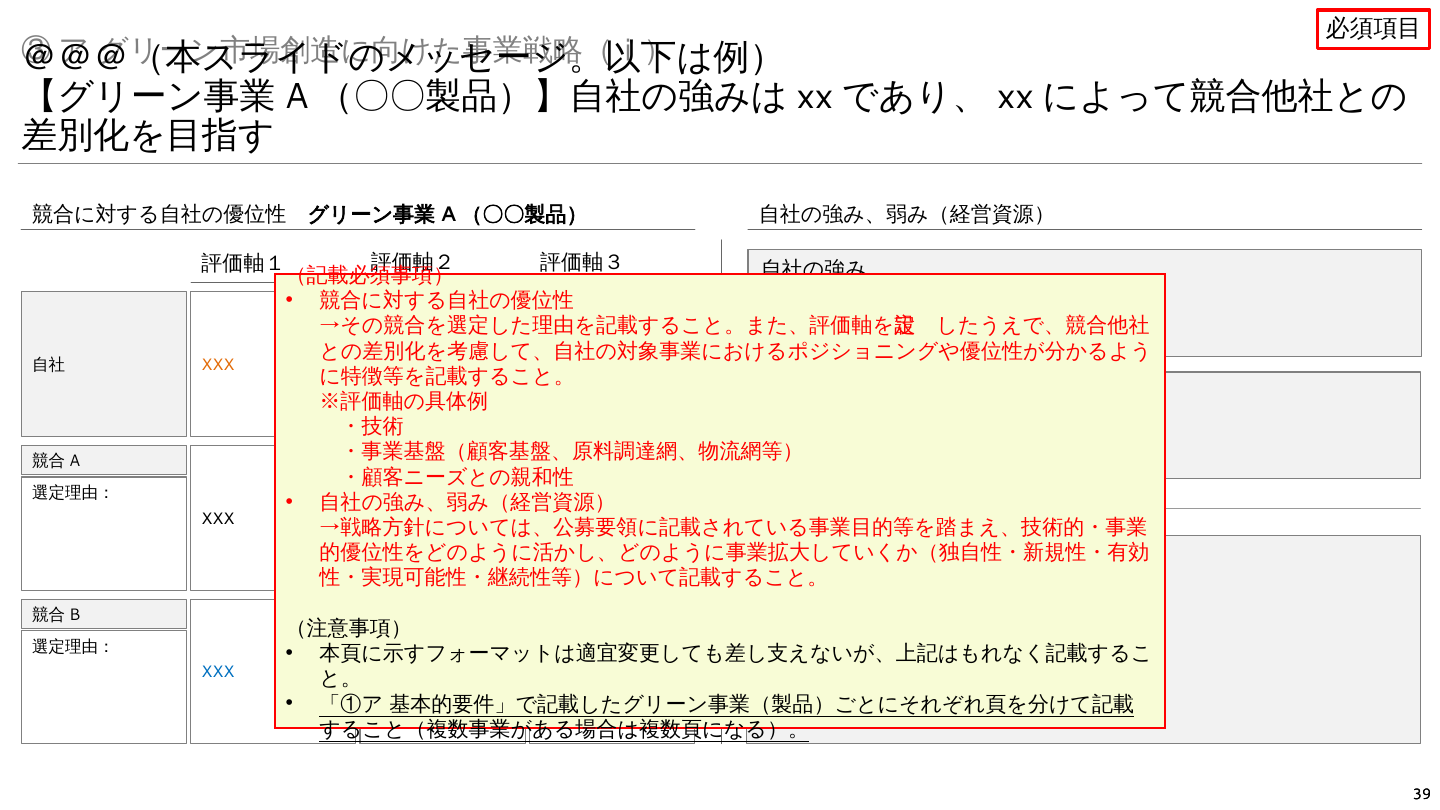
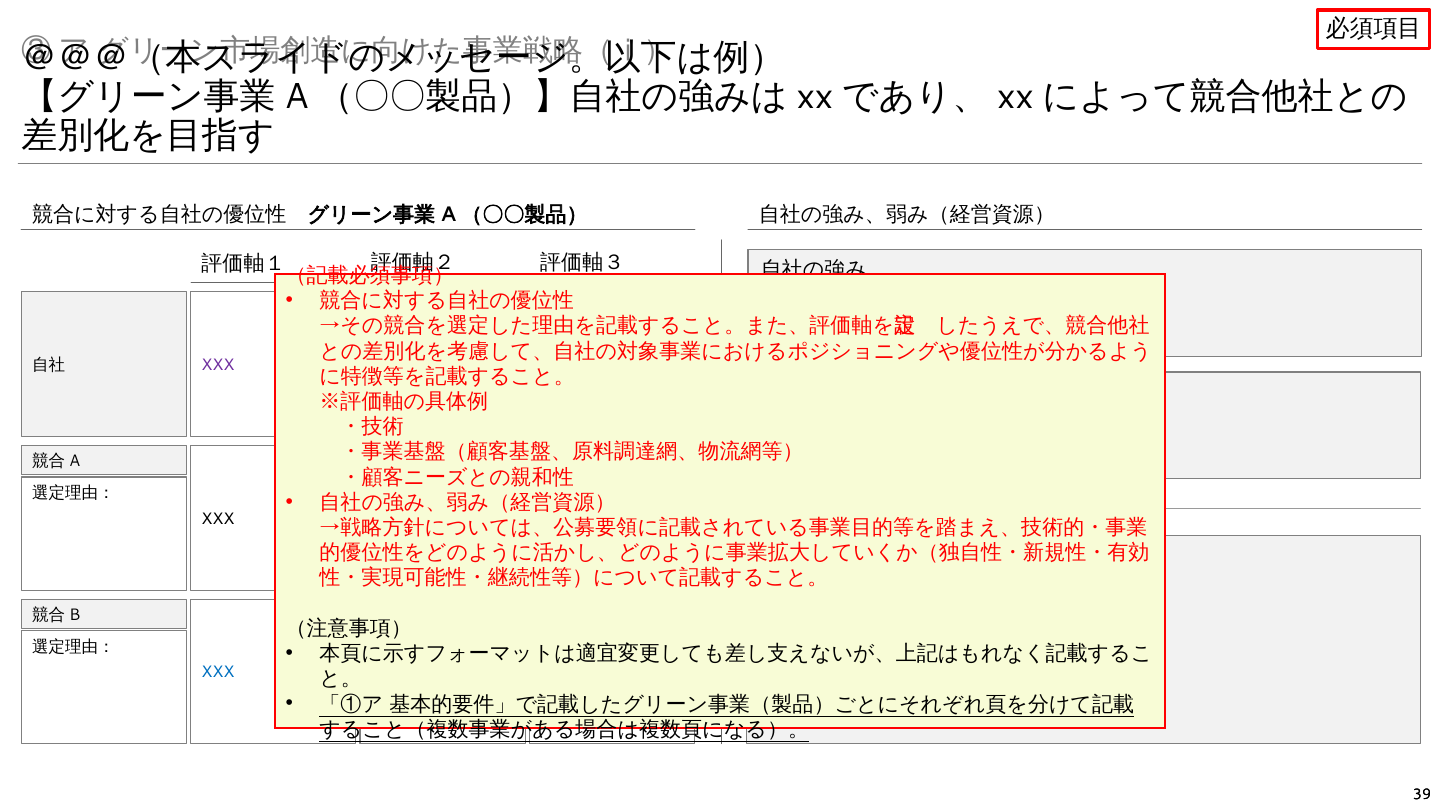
XXX at (218, 365) colour: orange -> purple
